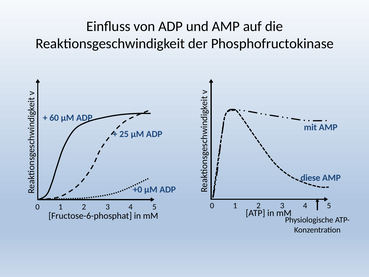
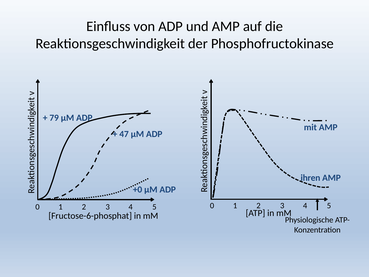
60: 60 -> 79
25: 25 -> 47
diese: diese -> ihren
